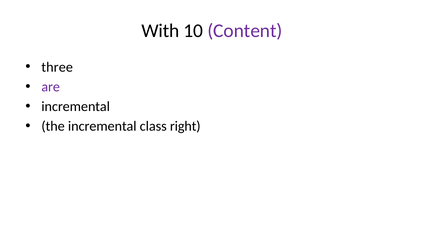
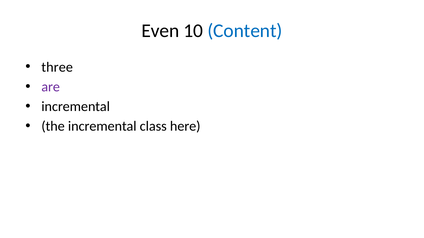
With: With -> Even
Content colour: purple -> blue
right: right -> here
